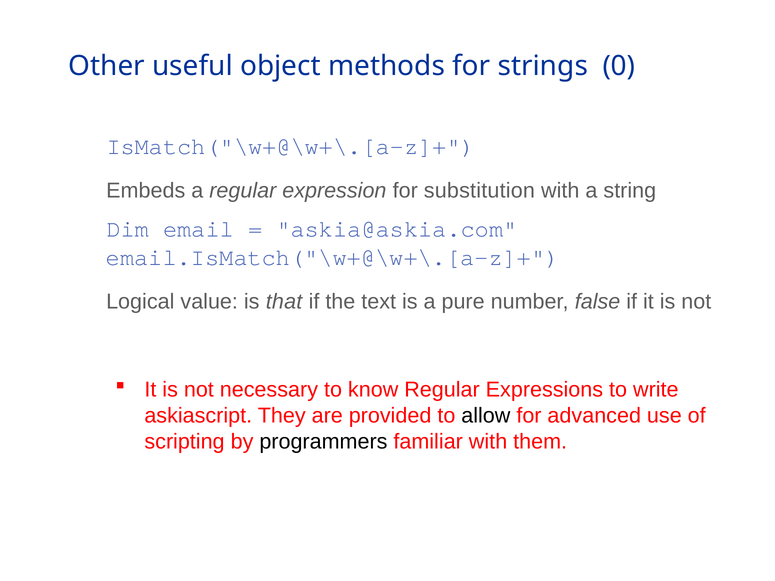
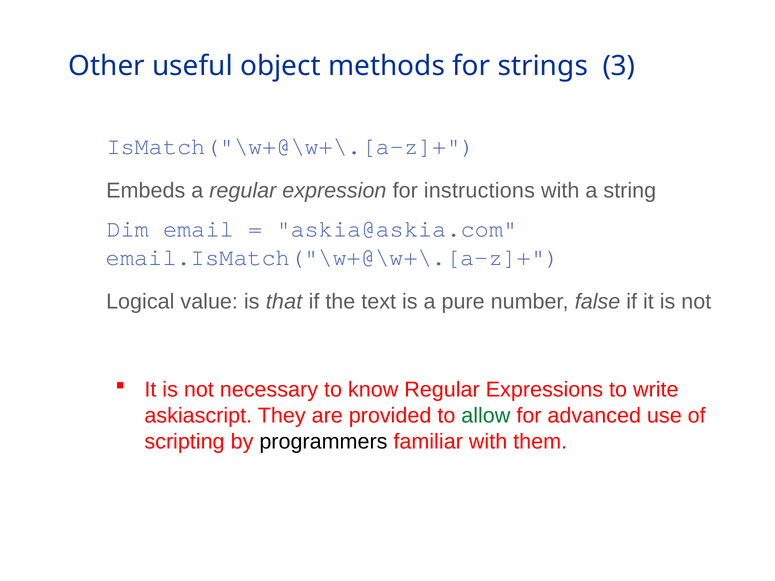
0: 0 -> 3
substitution: substitution -> instructions
allow colour: black -> green
